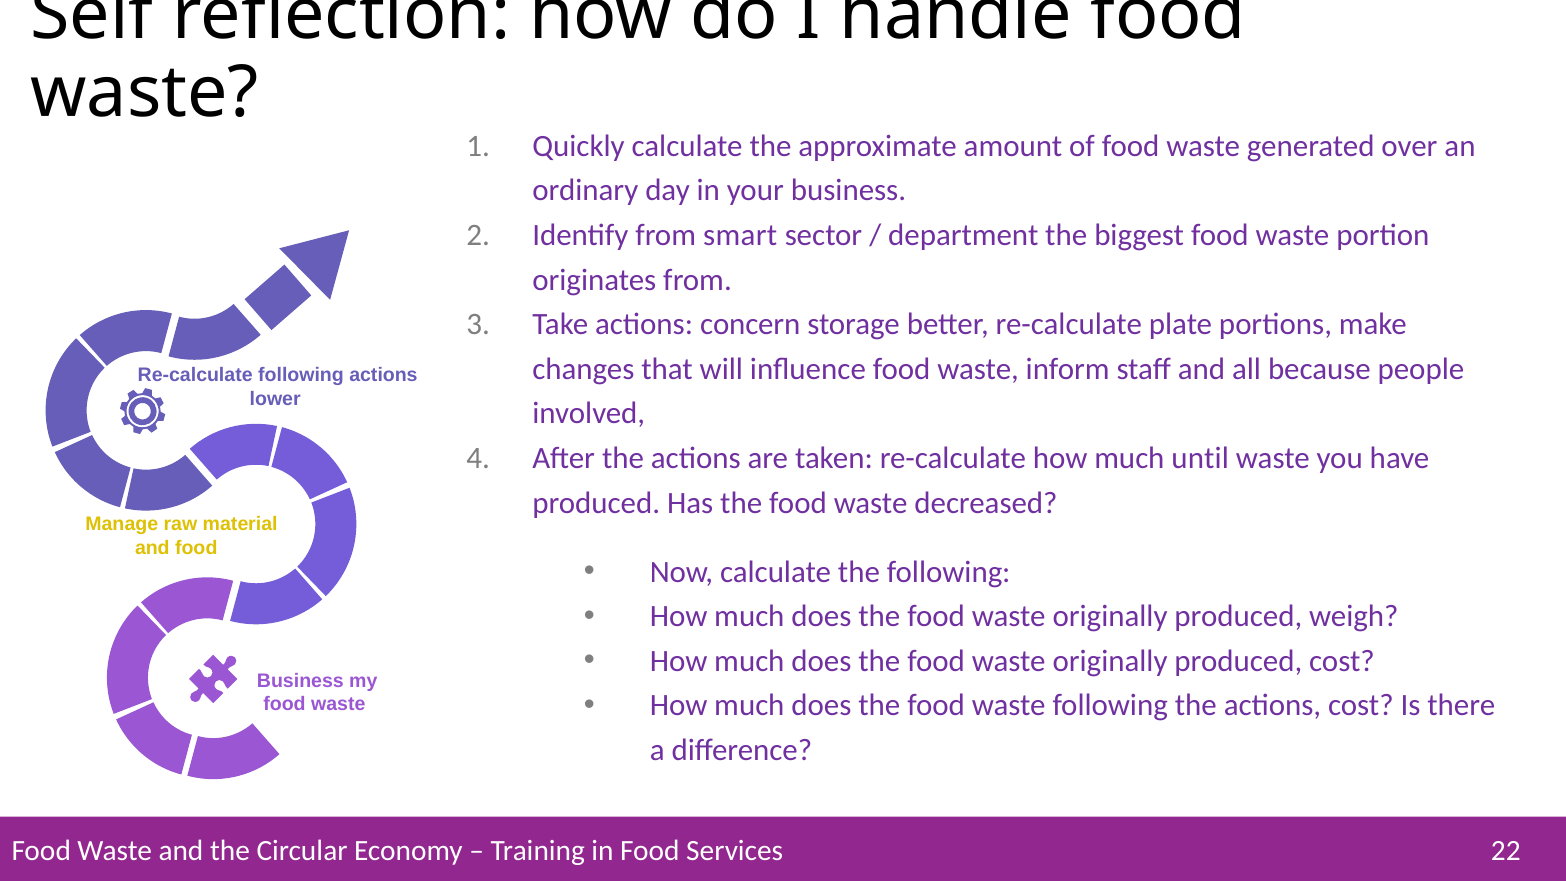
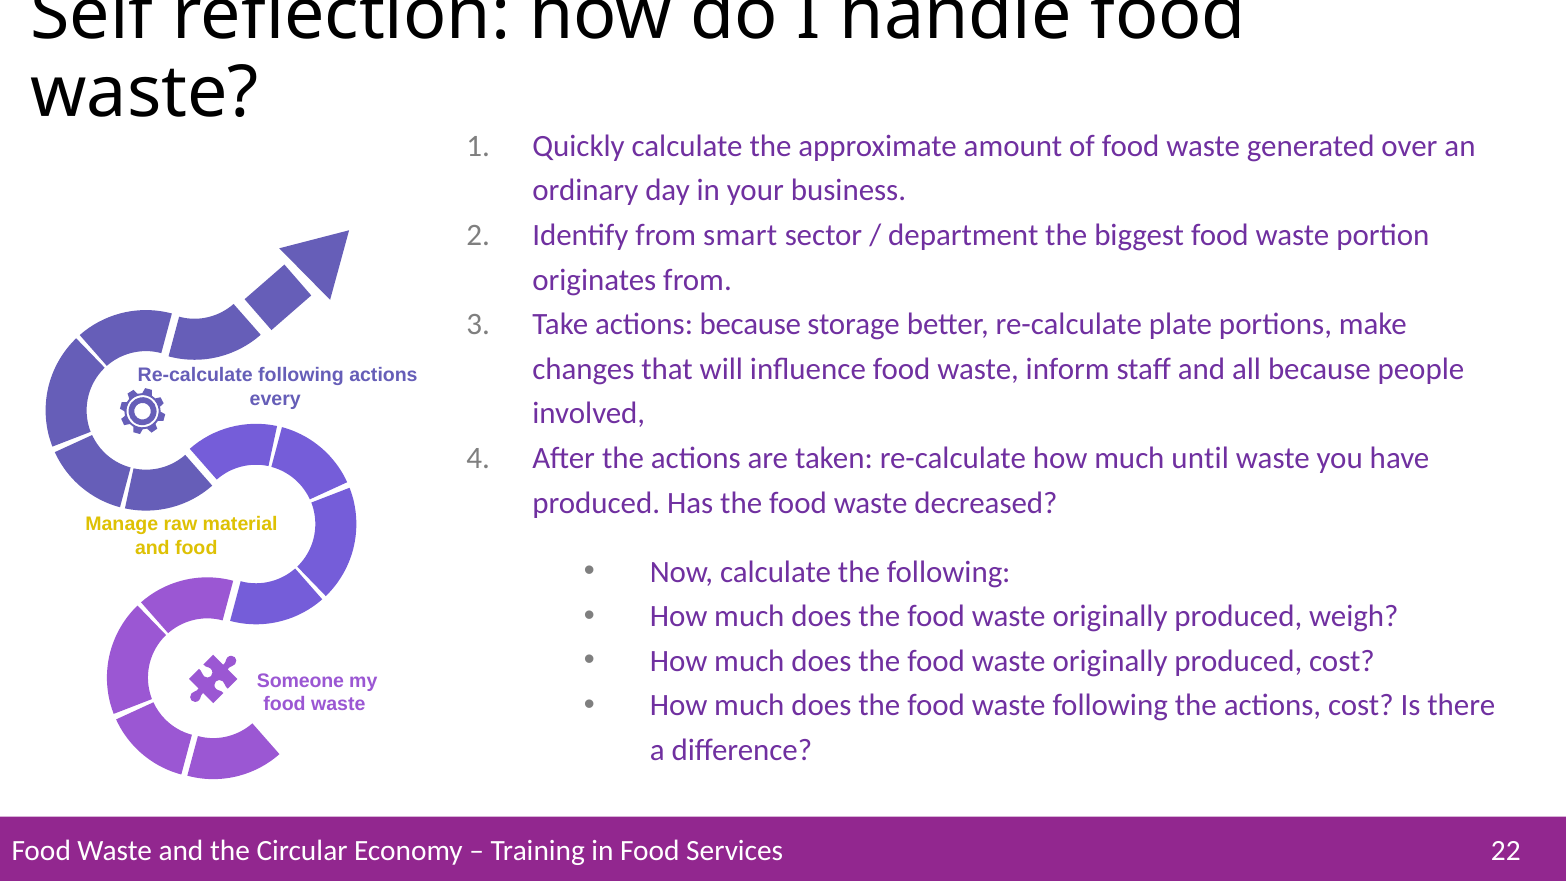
actions concern: concern -> because
lower: lower -> every
Business at (300, 681): Business -> Someone
